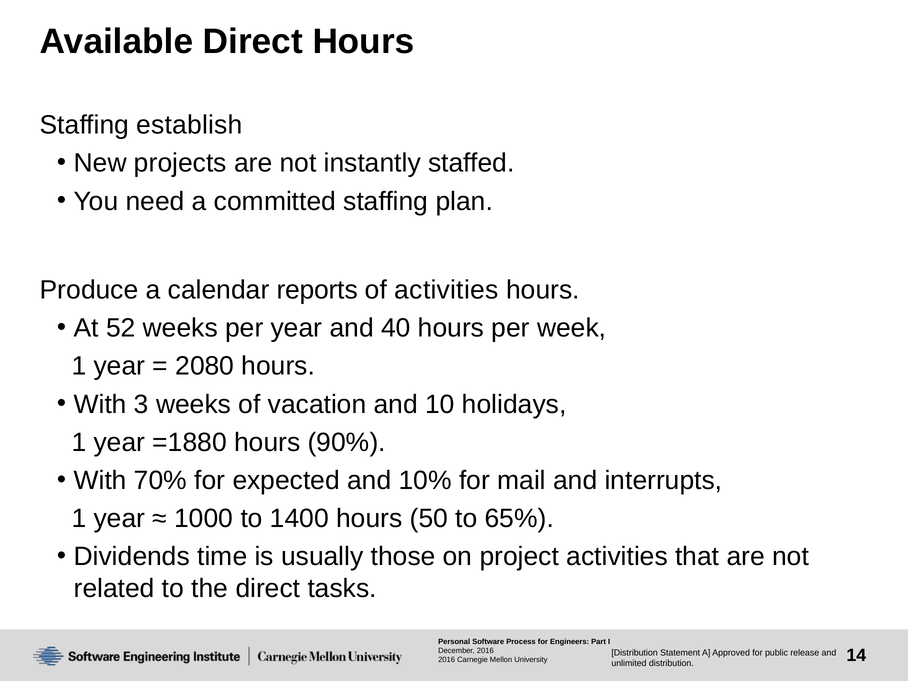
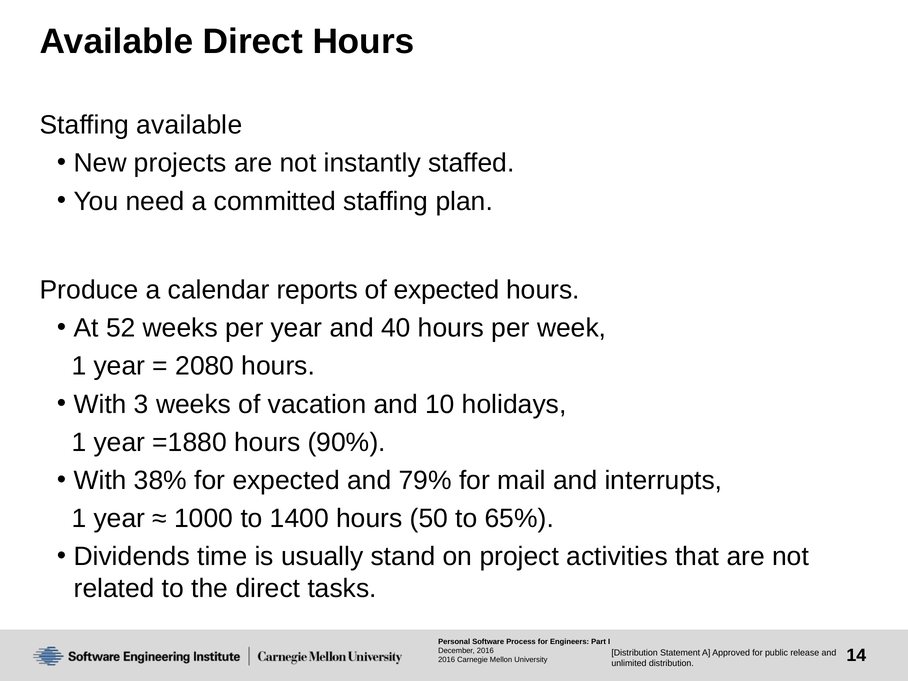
Staffing establish: establish -> available
of activities: activities -> expected
70%: 70% -> 38%
10%: 10% -> 79%
those: those -> stand
